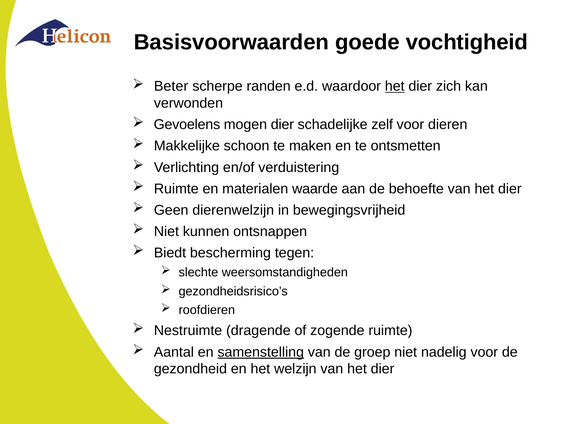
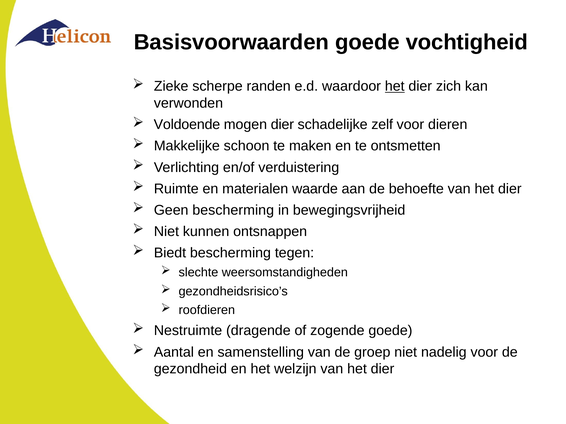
Beter: Beter -> Zieke
Gevoelens: Gevoelens -> Voldoende
Geen dierenwelzijn: dierenwelzijn -> bescherming
zogende ruimte: ruimte -> goede
samenstelling underline: present -> none
